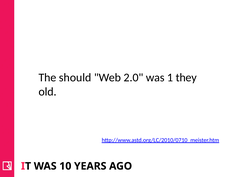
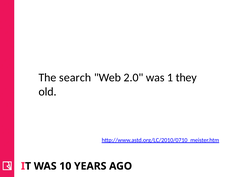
should: should -> search
